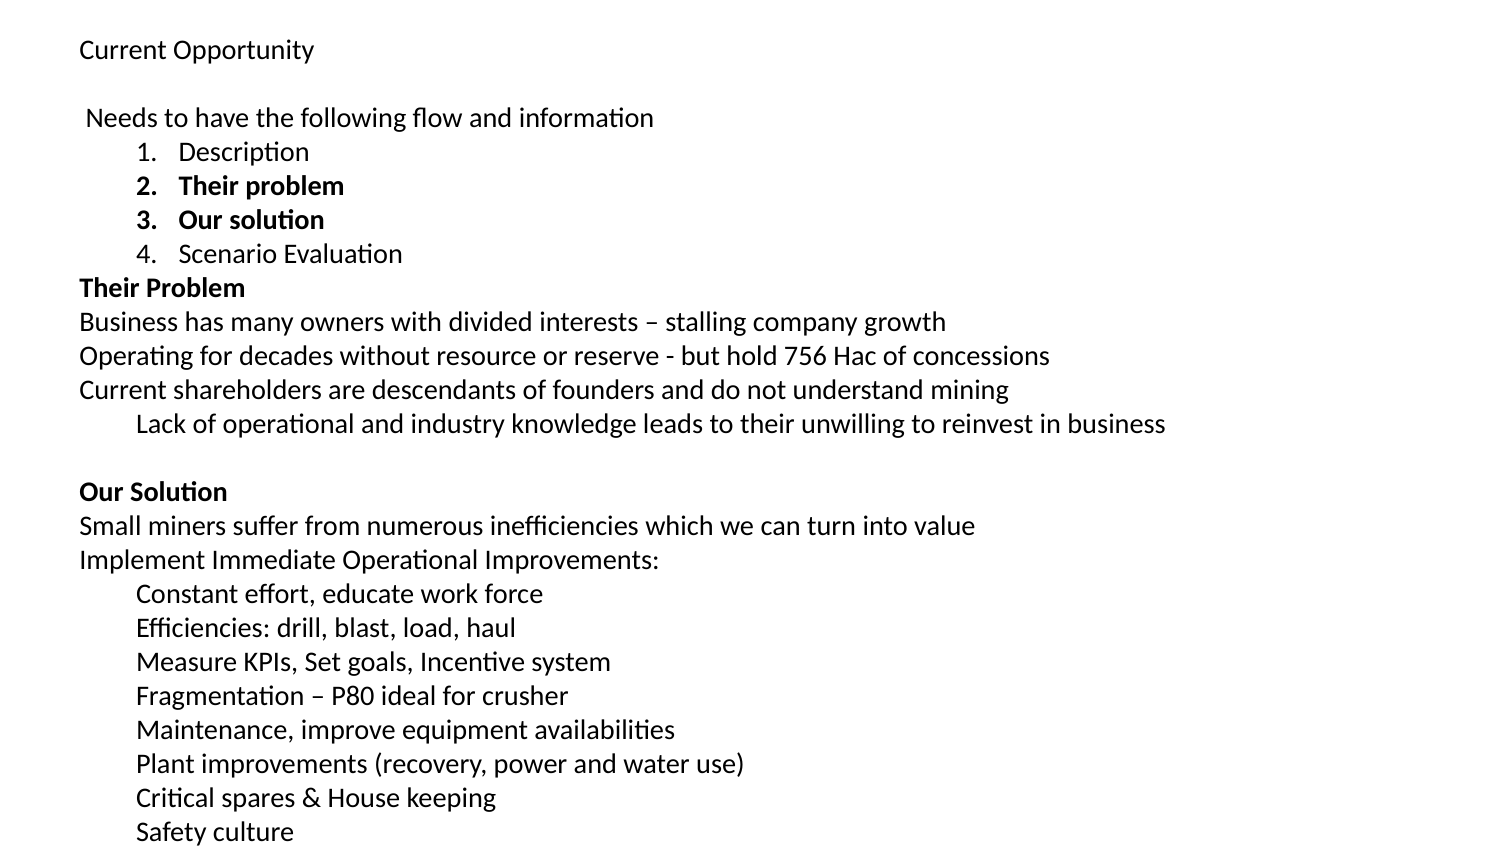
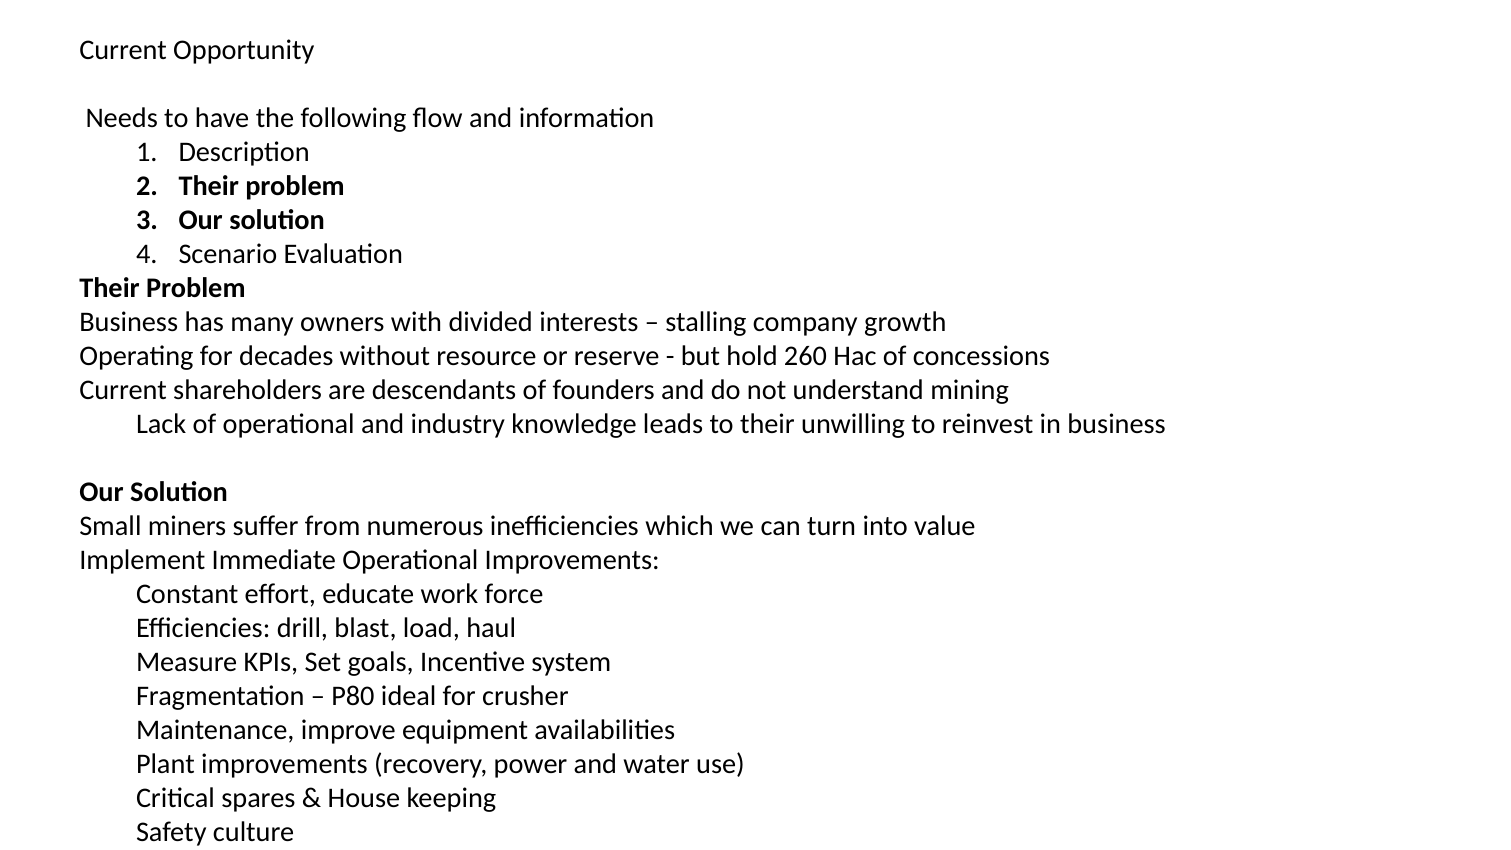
756: 756 -> 260
